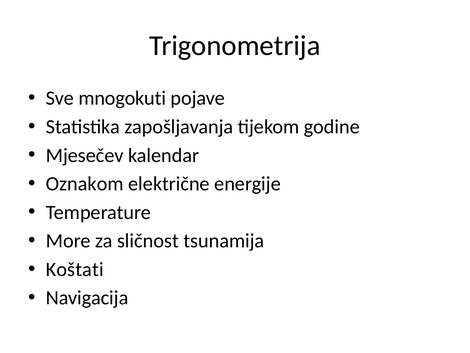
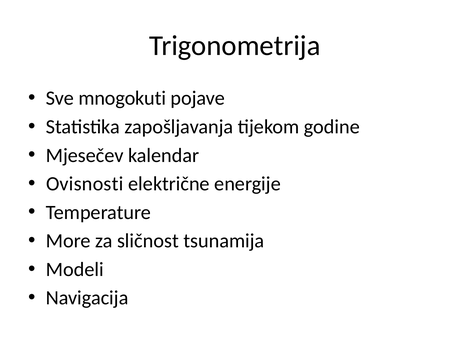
Oznakom: Oznakom -> Ovisnosti
Koštati: Koštati -> Modeli
